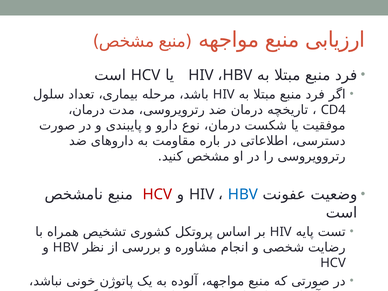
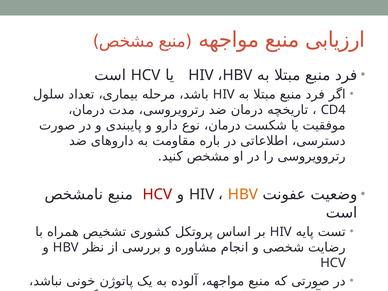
HBV at (243, 194) colour: blue -> orange
